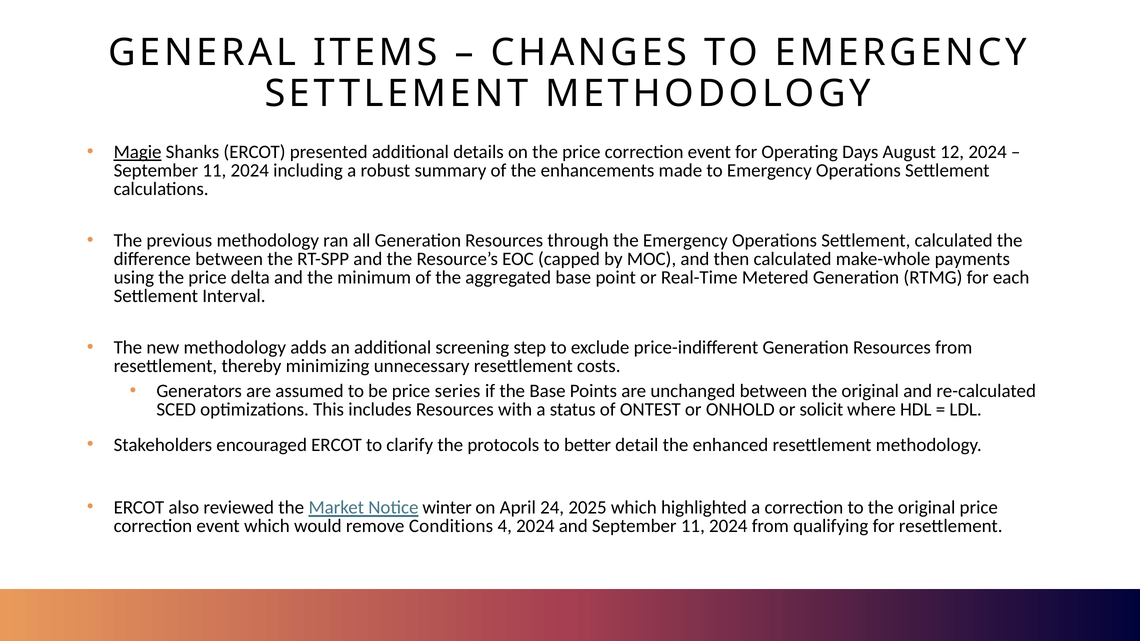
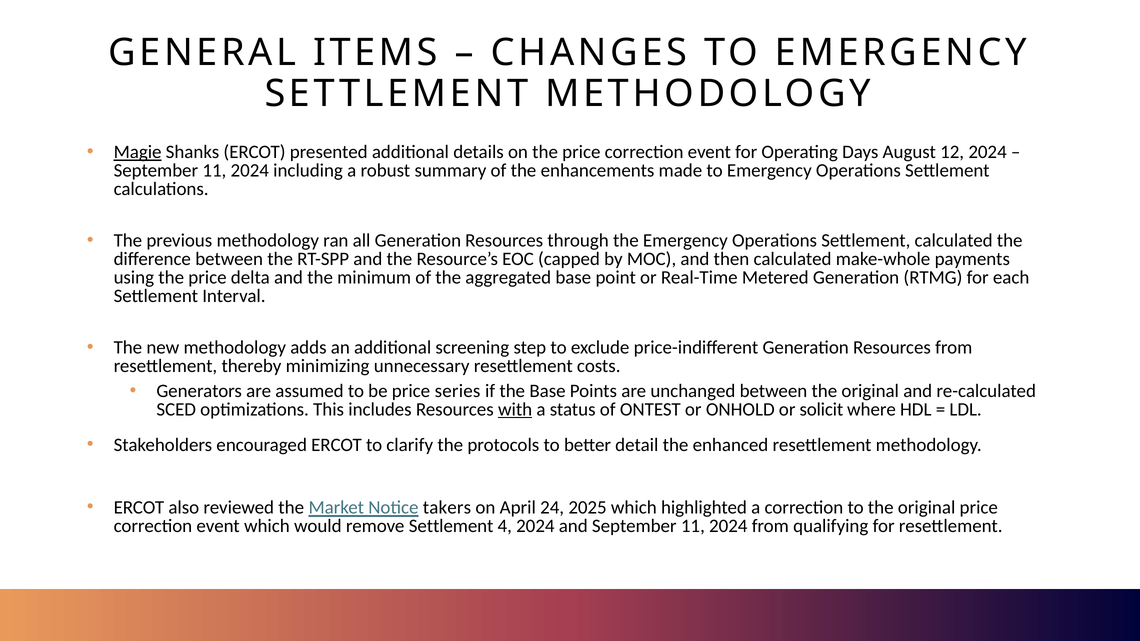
with underline: none -> present
winter: winter -> takers
remove Conditions: Conditions -> Settlement
